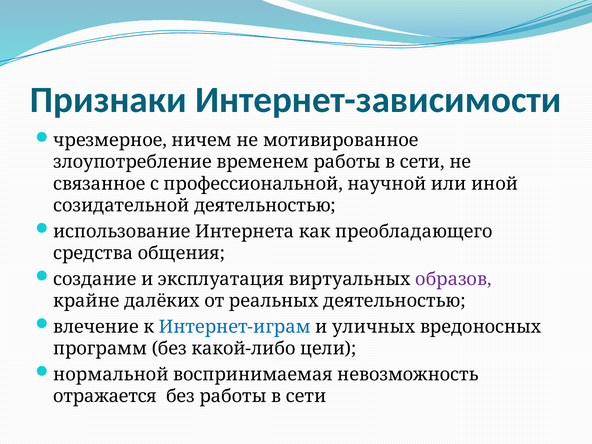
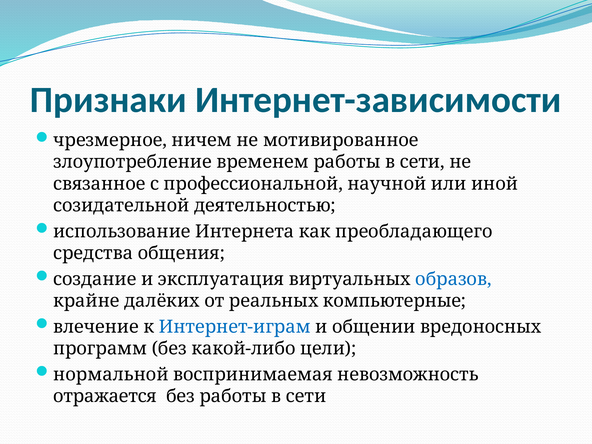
образов colour: purple -> blue
реальных деятельностью: деятельностью -> компьютерные
уличных: уличных -> общении
